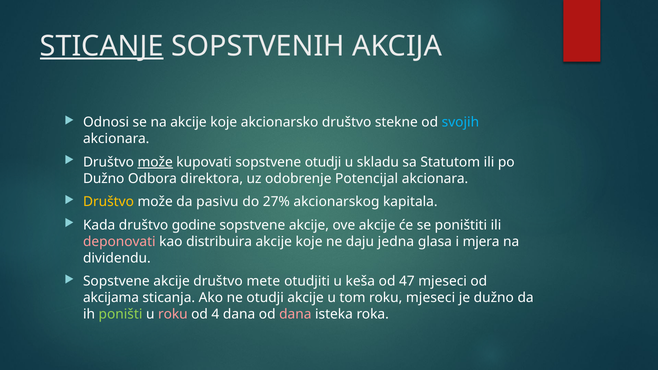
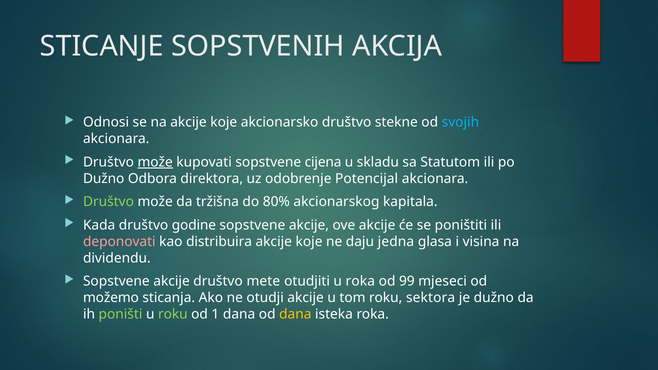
STICANJE underline: present -> none
sopstvene otudji: otudji -> cijena
Društvo at (108, 202) colour: yellow -> light green
pasivu: pasivu -> tržišna
27%: 27% -> 80%
mjera: mjera -> visina
u keša: keša -> roka
47: 47 -> 99
akcijama: akcijama -> možemo
roku mjeseci: mjeseci -> sektora
roku at (173, 314) colour: pink -> light green
4: 4 -> 1
dana at (295, 314) colour: pink -> yellow
